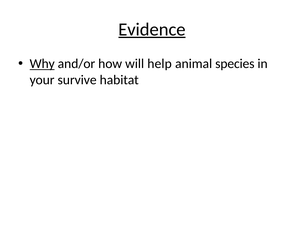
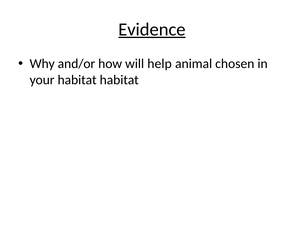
Why underline: present -> none
species: species -> chosen
your survive: survive -> habitat
